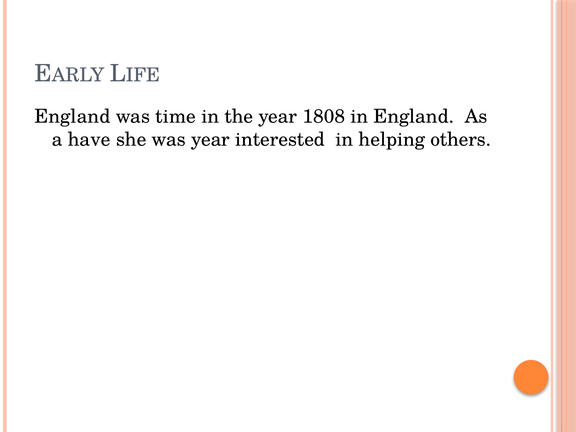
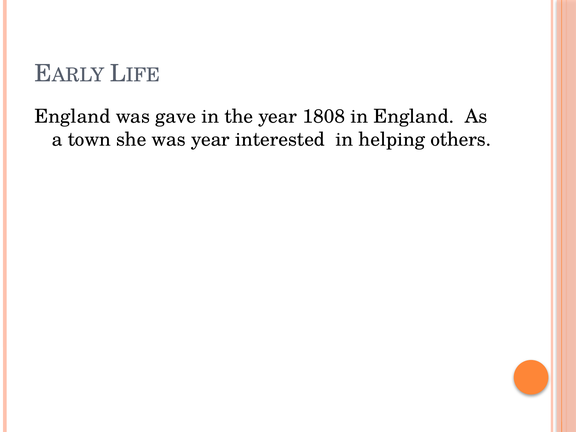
time: time -> gave
have: have -> town
